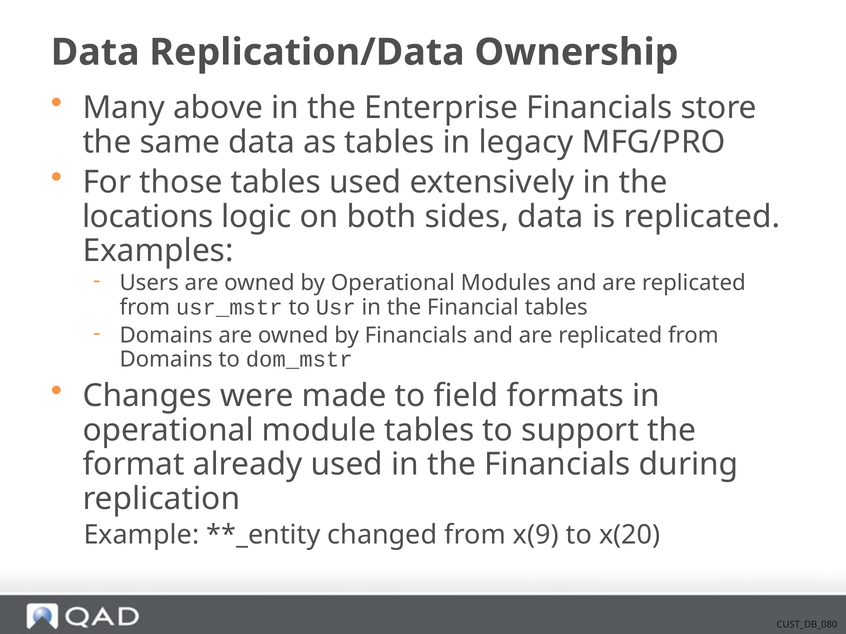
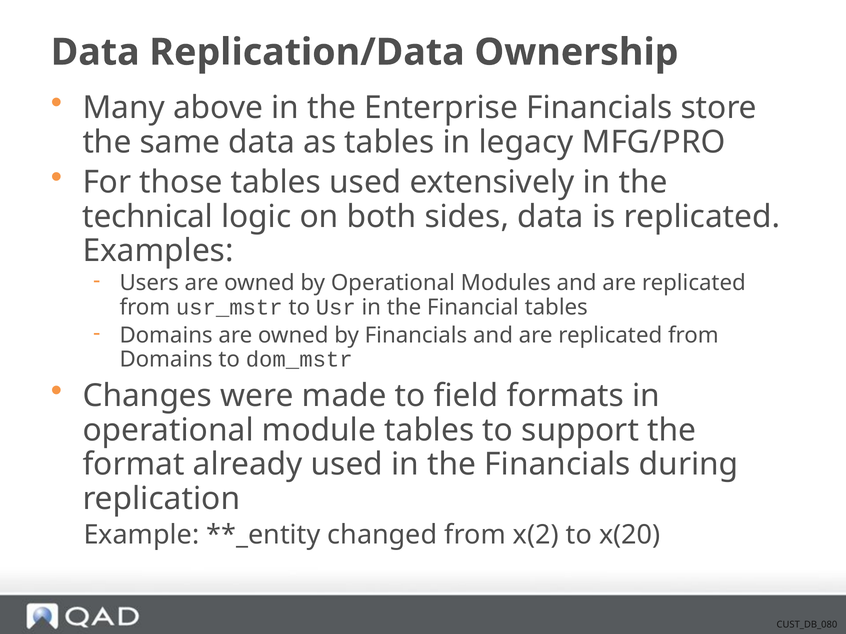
locations: locations -> technical
x(9: x(9 -> x(2
